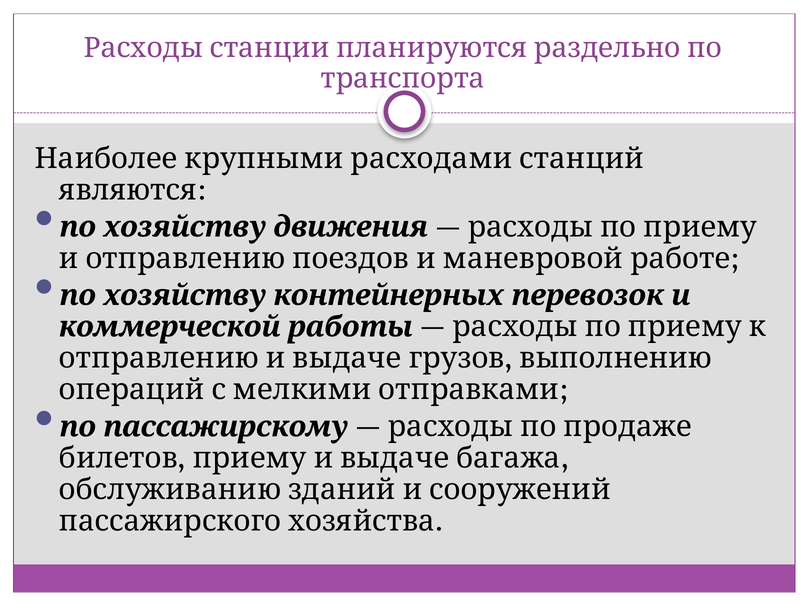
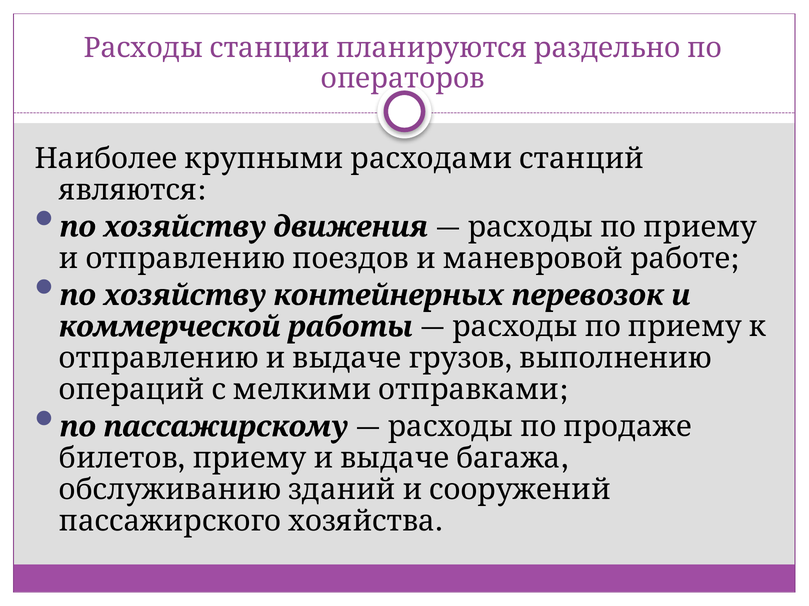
транспорта: транспорта -> операторов
